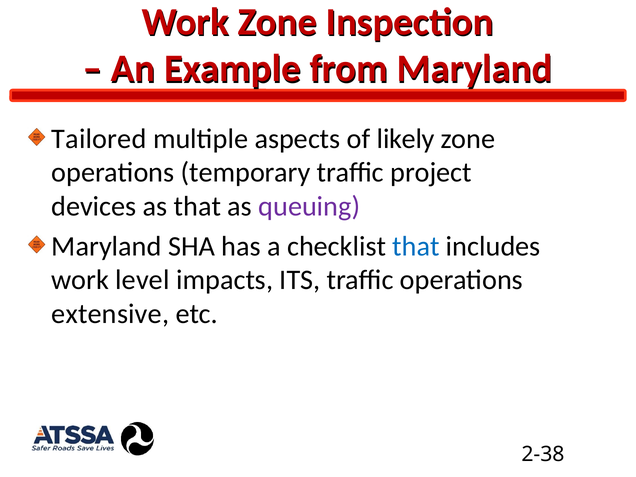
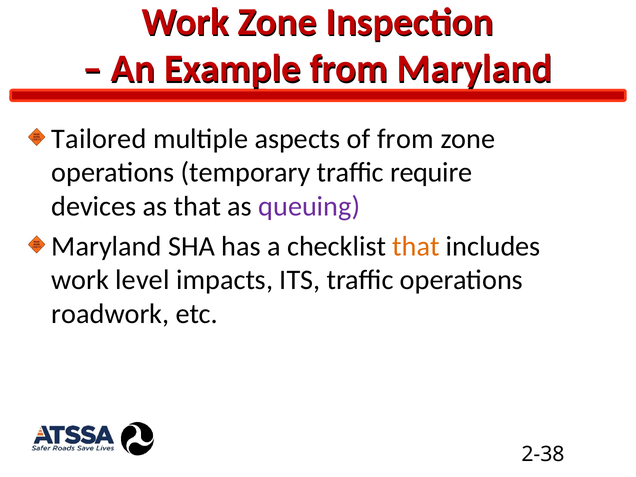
of likely: likely -> from
project: project -> require
that at (416, 246) colour: blue -> orange
extensive: extensive -> roadwork
